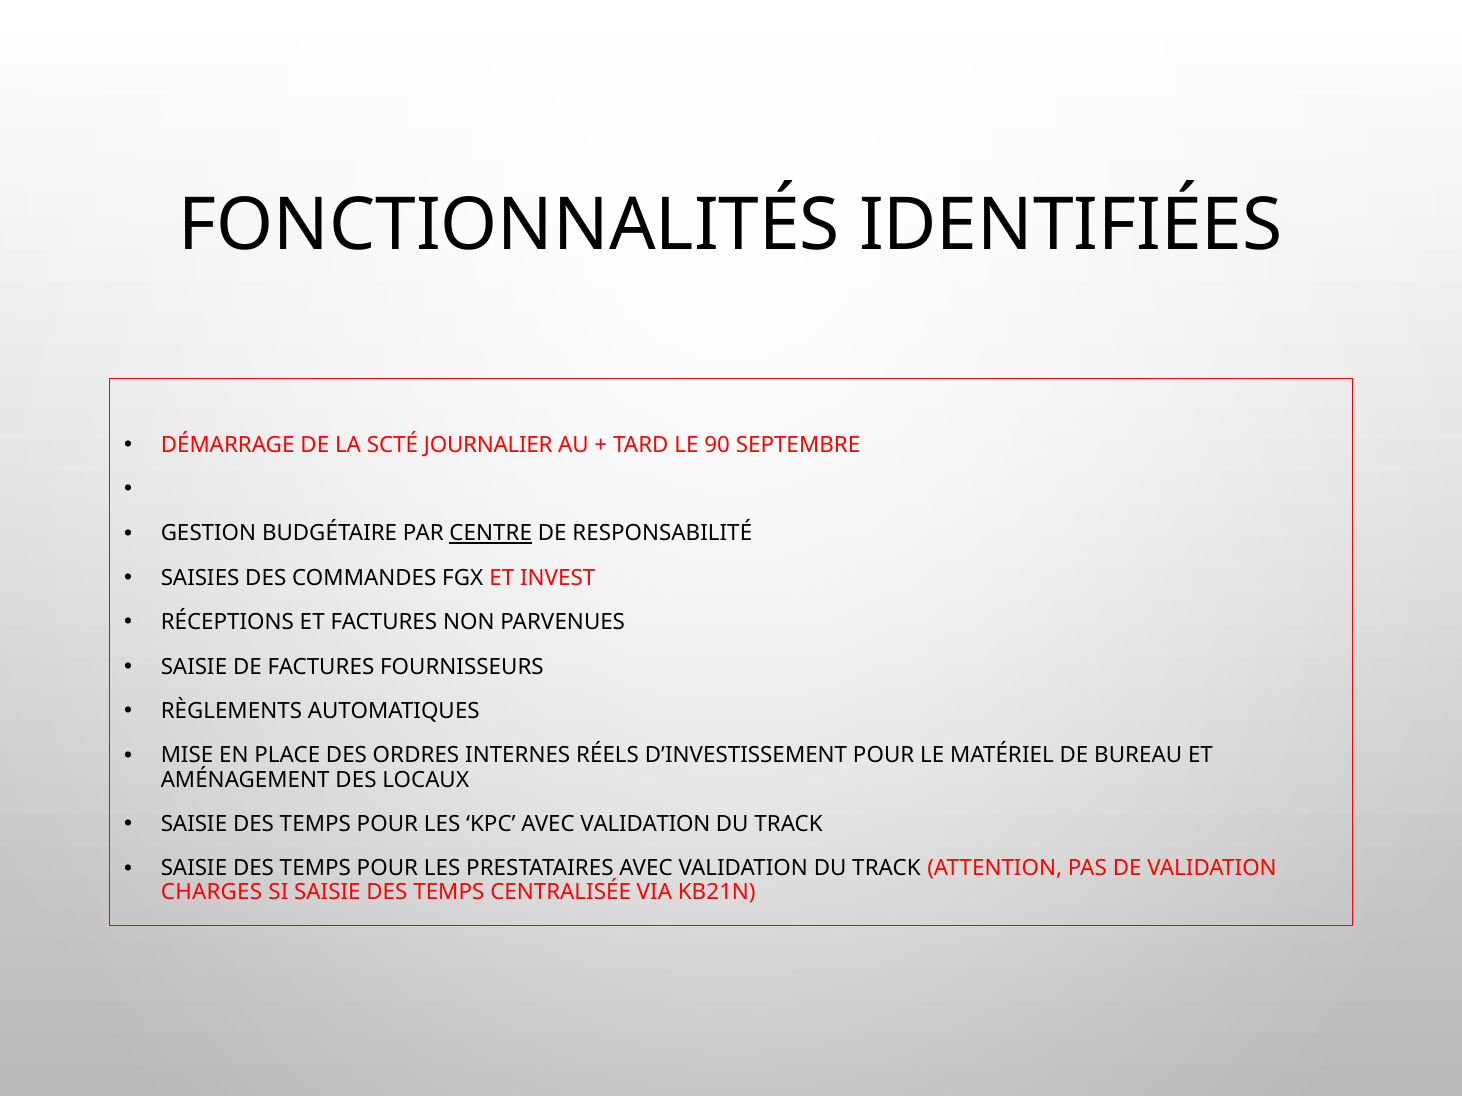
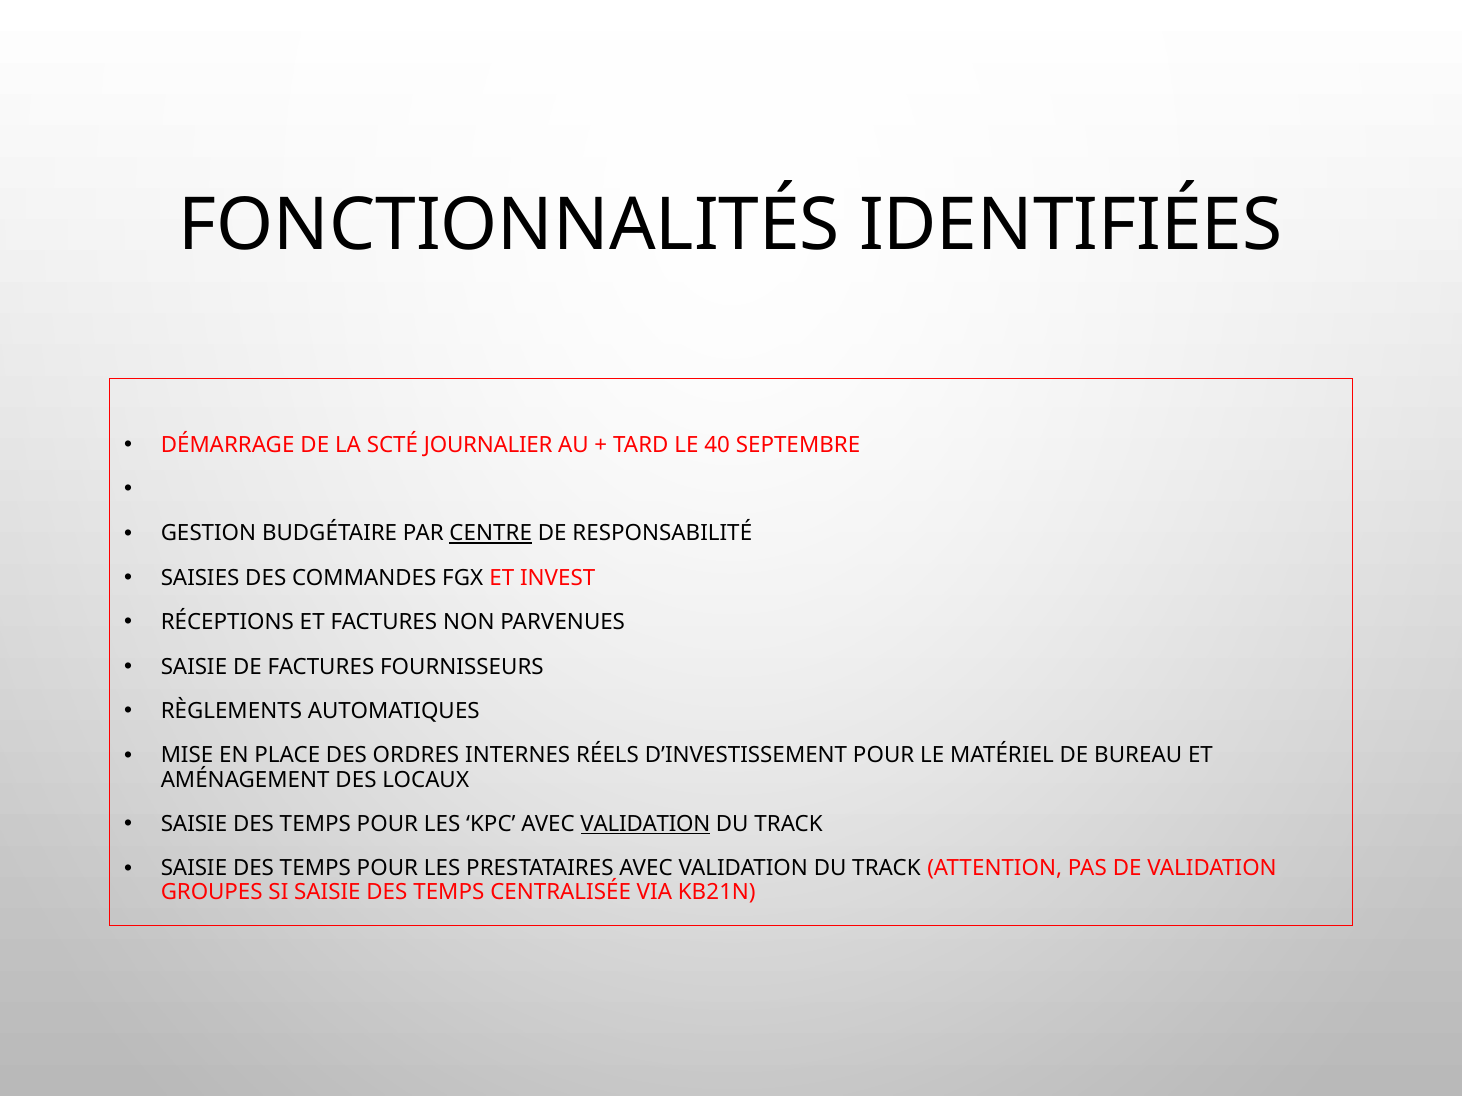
90: 90 -> 40
VALIDATION at (645, 824) underline: none -> present
CHARGES: CHARGES -> GROUPES
